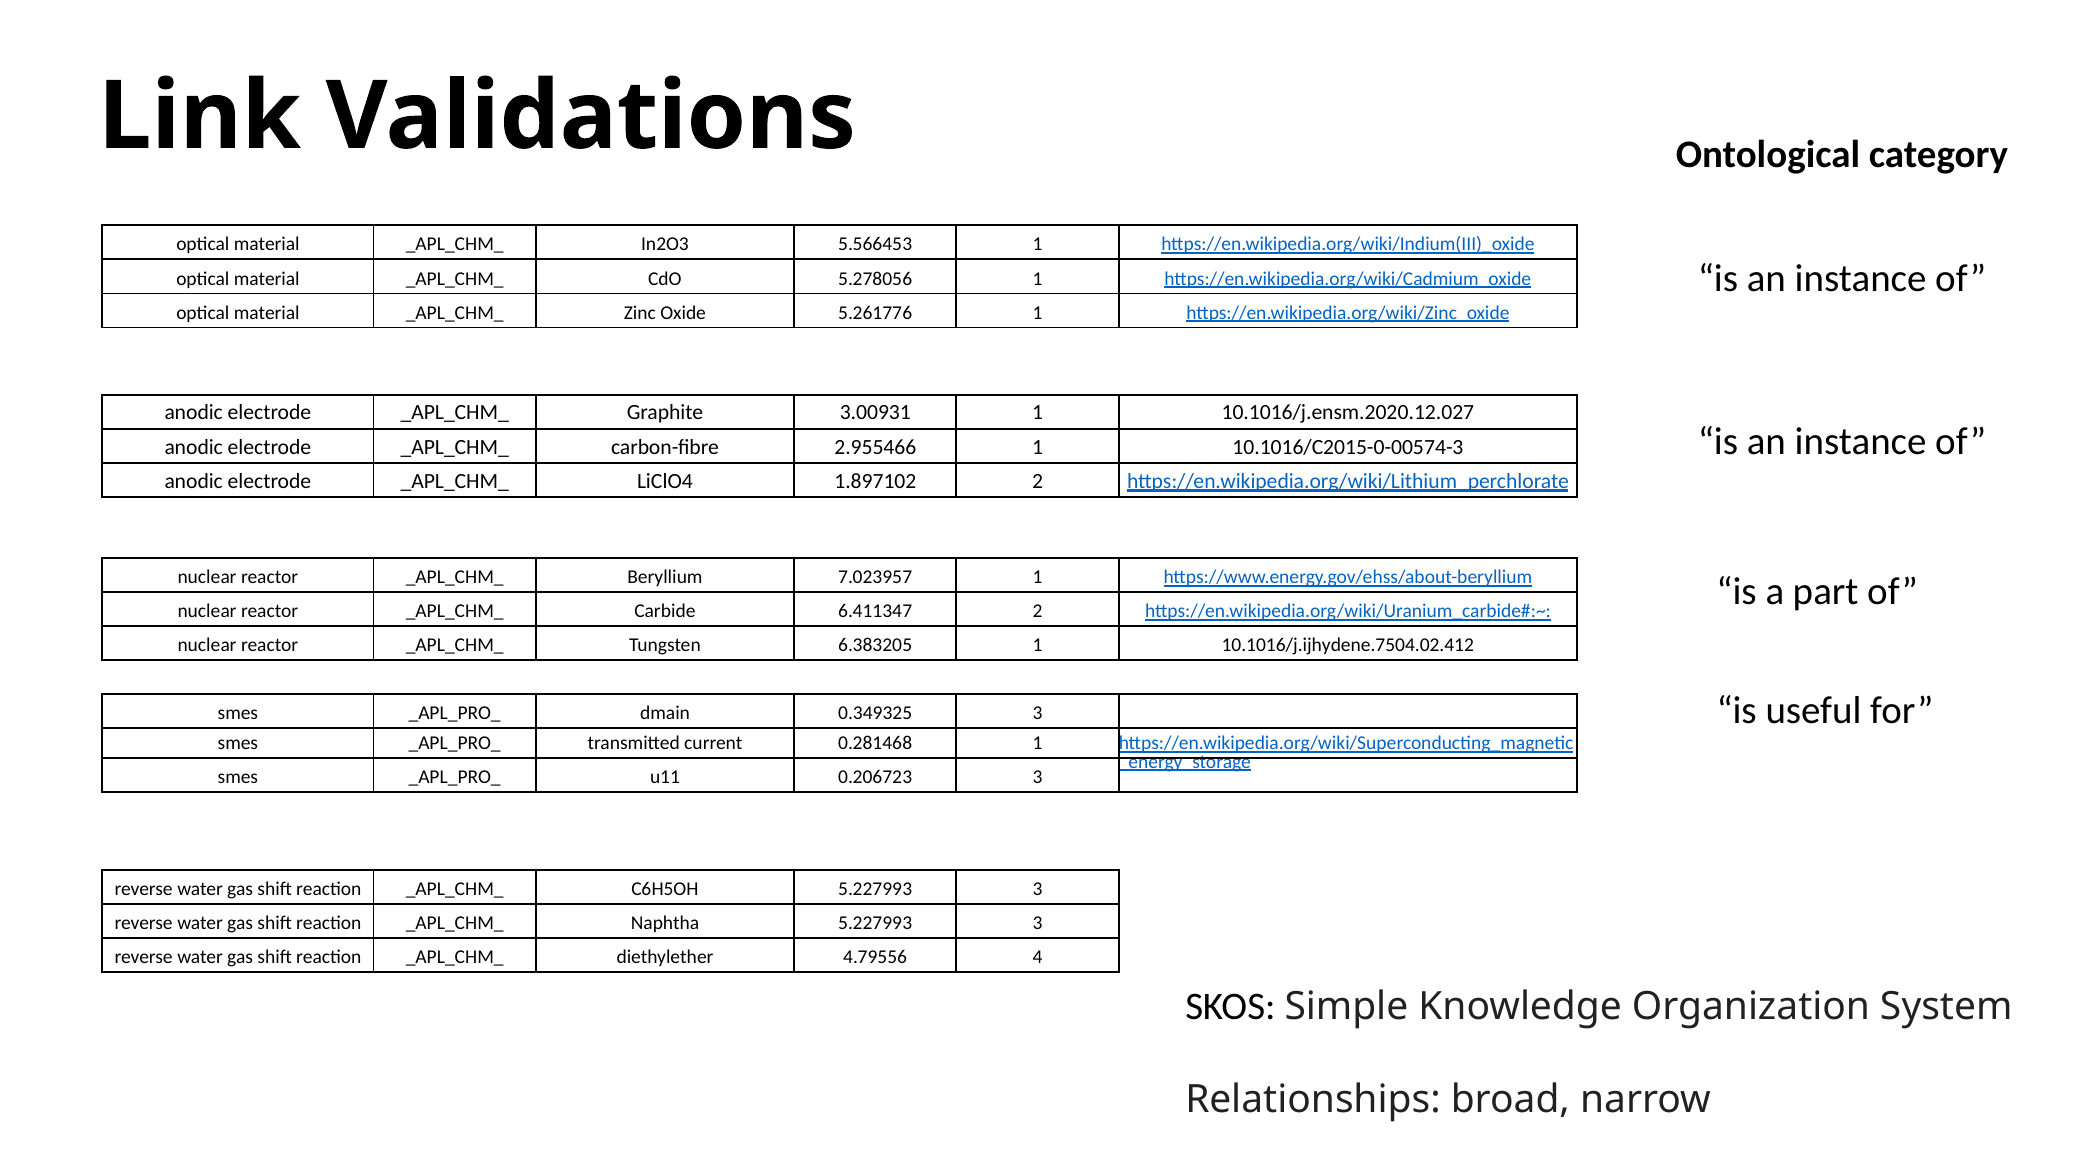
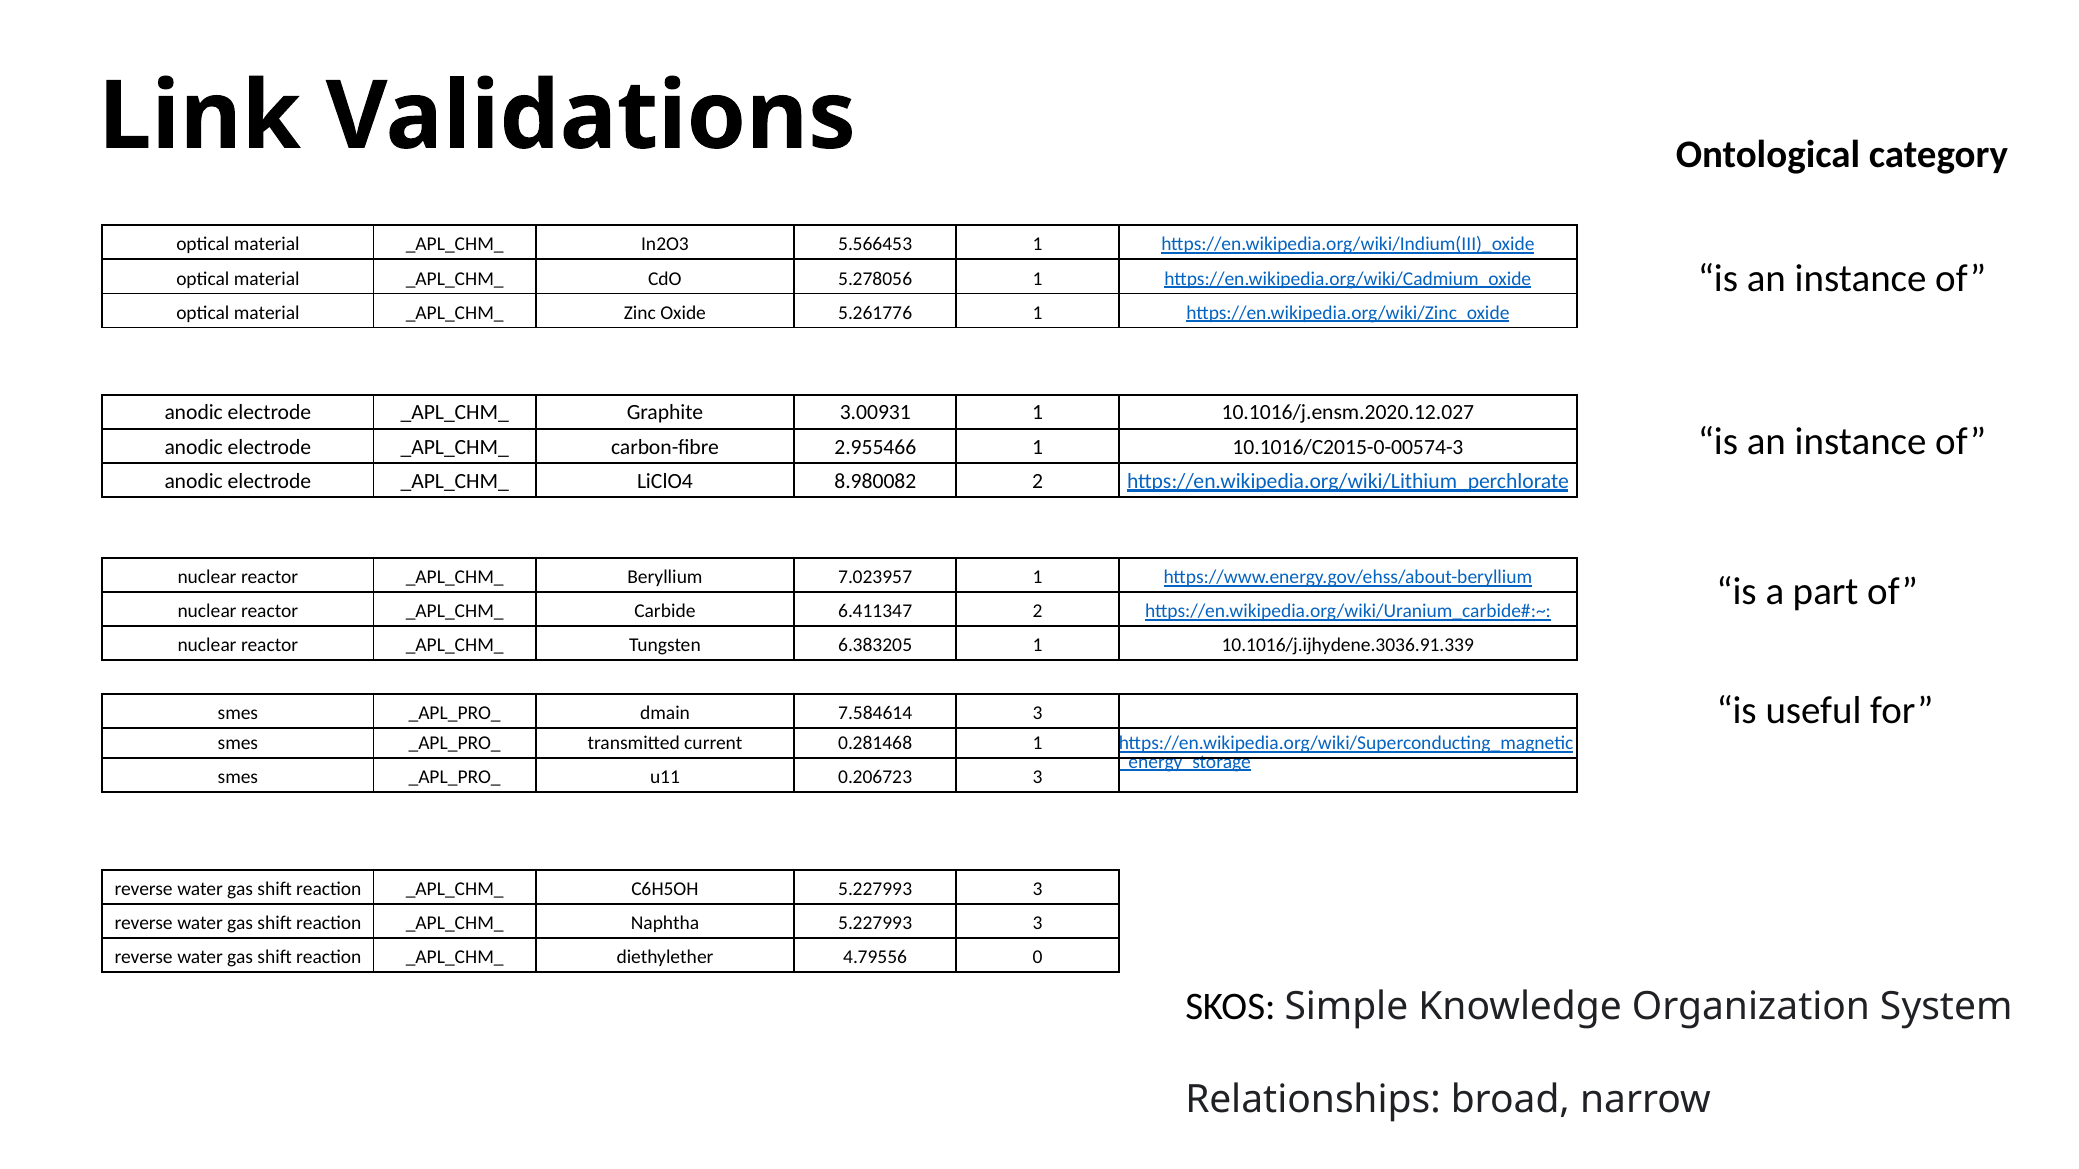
1.897102: 1.897102 -> 8.980082
10.1016/j.ijhydene.7504.02.412: 10.1016/j.ijhydene.7504.02.412 -> 10.1016/j.ijhydene.3036.91.339
0.349325: 0.349325 -> 7.584614
4: 4 -> 0
